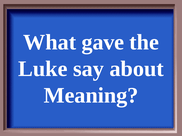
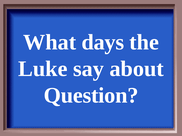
gave: gave -> days
Meaning: Meaning -> Question
